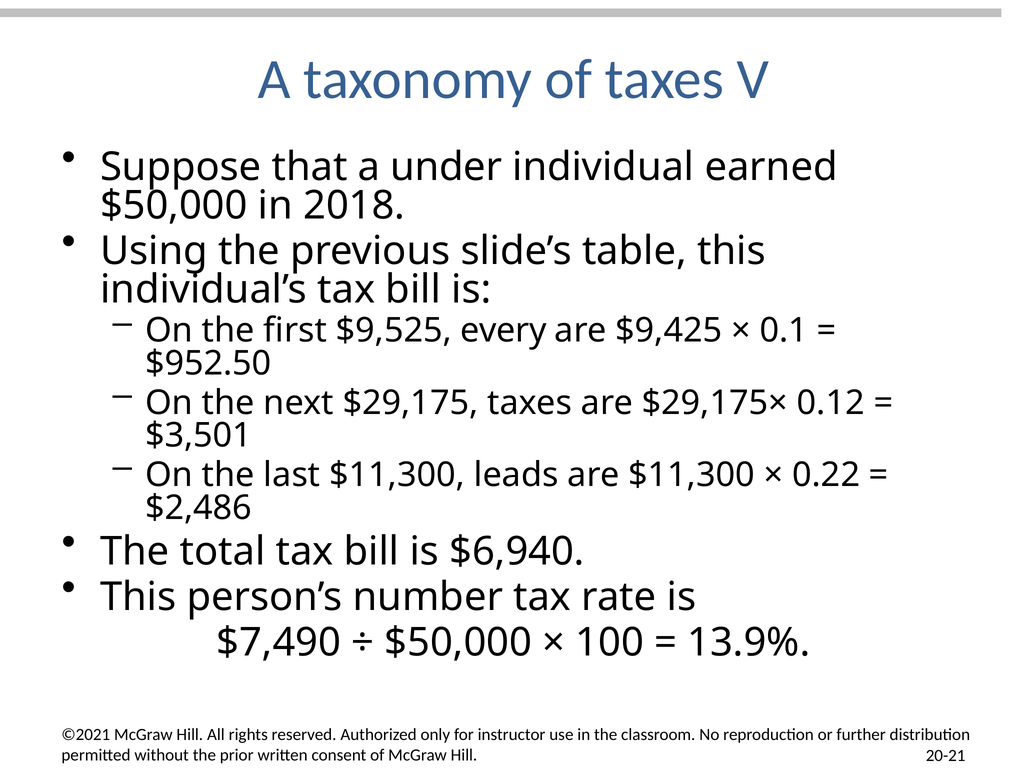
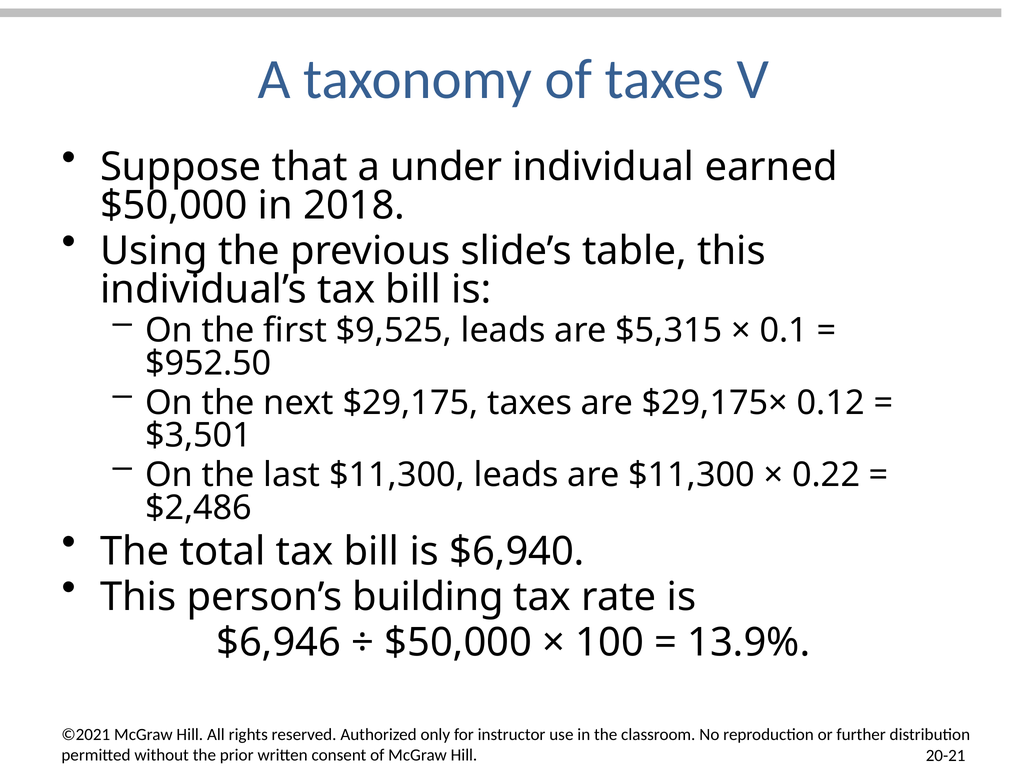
$9,525 every: every -> leads
$9,425: $9,425 -> $5,315
number: number -> building
$7,490: $7,490 -> $6,946
